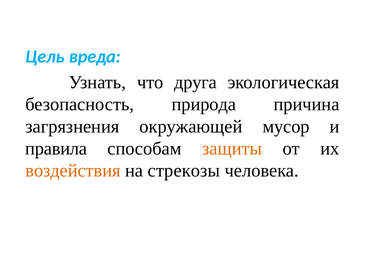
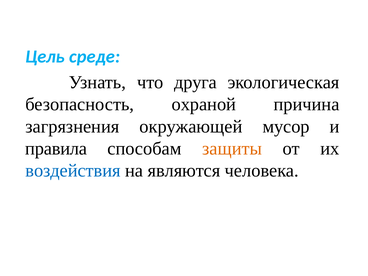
вреда: вреда -> среде
природа: природа -> охраной
воздействия colour: orange -> blue
стрекозы: стрекозы -> являются
